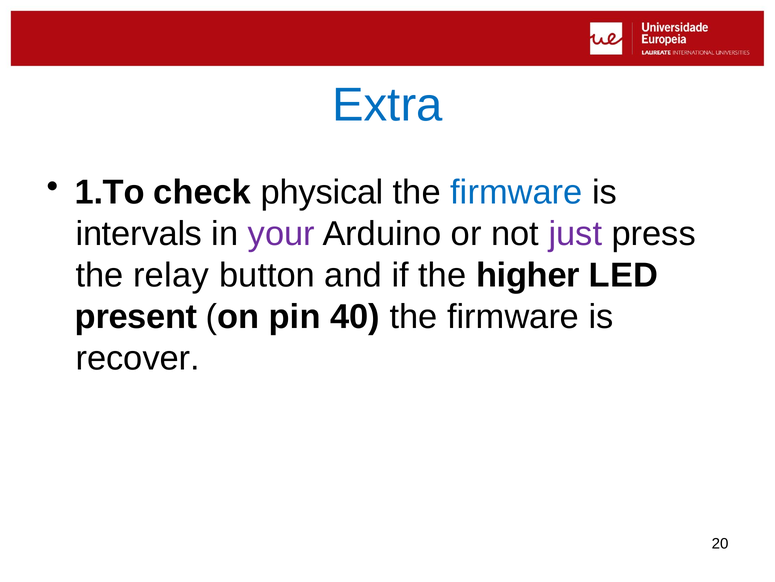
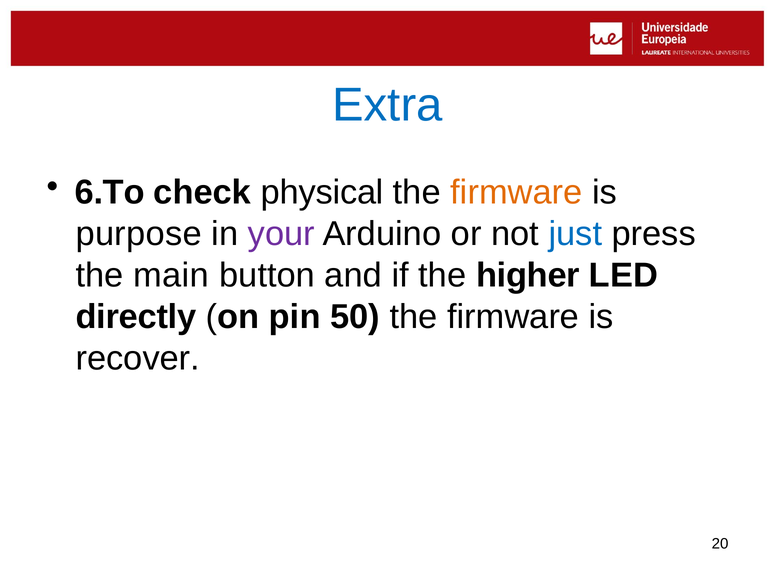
1.To: 1.To -> 6.To
firmware at (516, 192) colour: blue -> orange
intervals: intervals -> purpose
just colour: purple -> blue
relay: relay -> main
present: present -> directly
40: 40 -> 50
